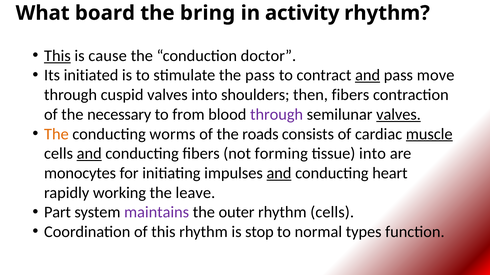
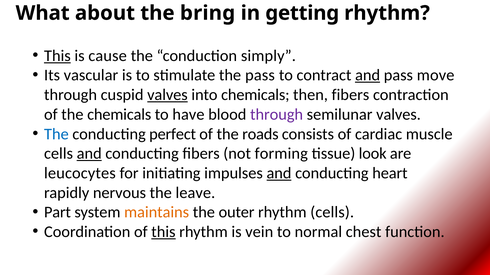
board: board -> about
activity: activity -> getting
doctor: doctor -> simply
initiated: initiated -> vascular
valves at (167, 95) underline: none -> present
into shoulders: shoulders -> chemicals
the necessary: necessary -> chemicals
from: from -> have
valves at (398, 115) underline: present -> none
The at (56, 134) colour: orange -> blue
worms: worms -> perfect
muscle underline: present -> none
tissue into: into -> look
monocytes: monocytes -> leucocytes
working: working -> nervous
maintains colour: purple -> orange
this at (163, 232) underline: none -> present
stop: stop -> vein
types: types -> chest
